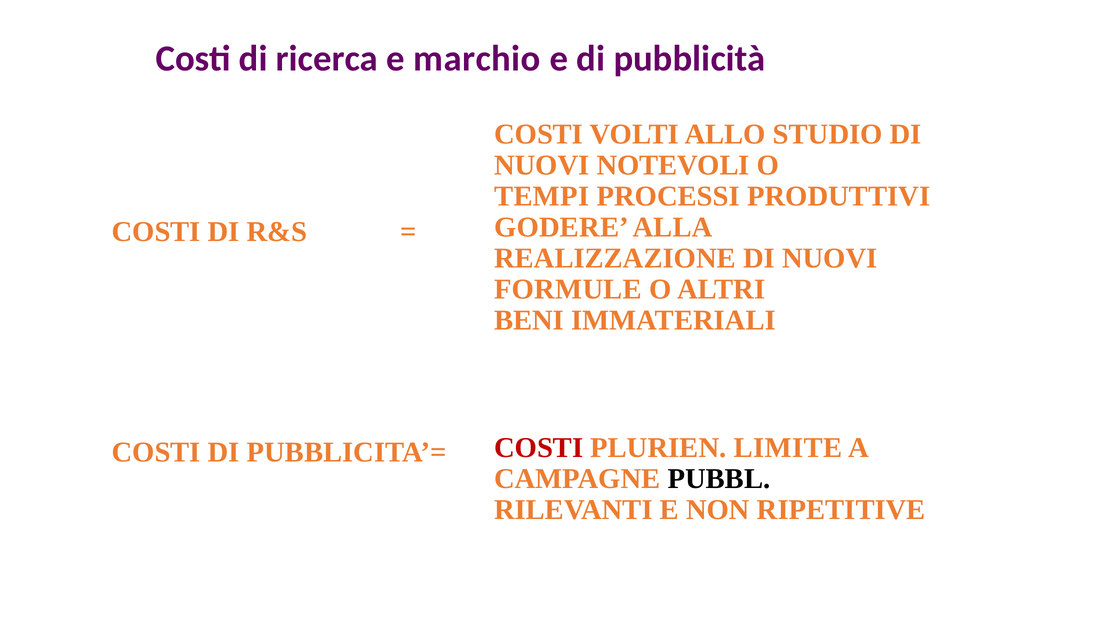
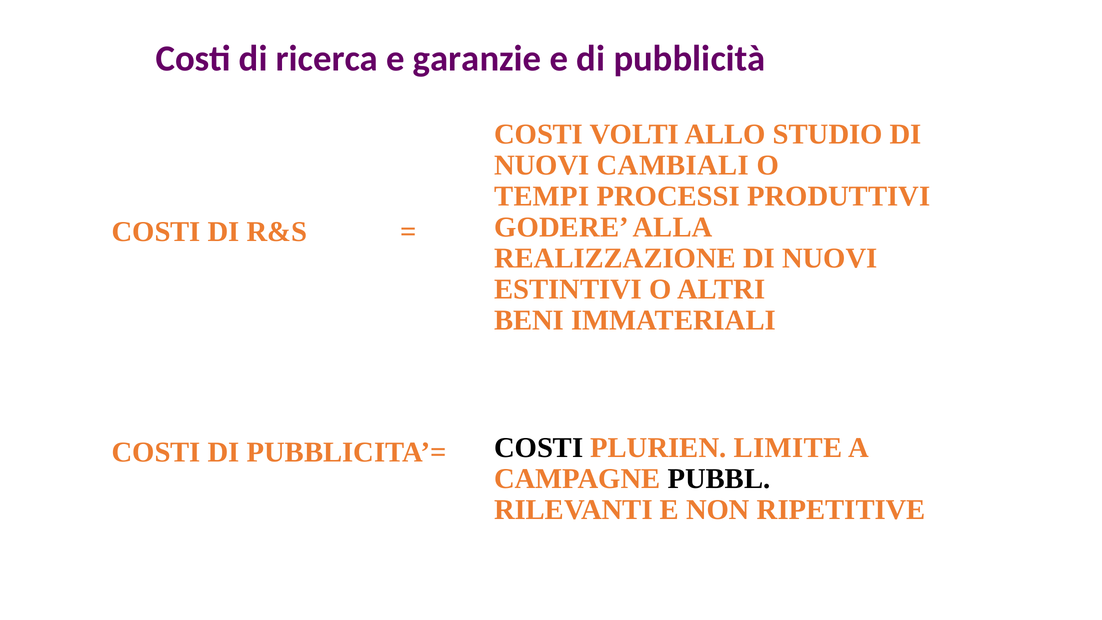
marchio: marchio -> garanzie
NOTEVOLI: NOTEVOLI -> CAMBIALI
FORMULE: FORMULE -> ESTINTIVI
COSTI at (539, 448) colour: red -> black
